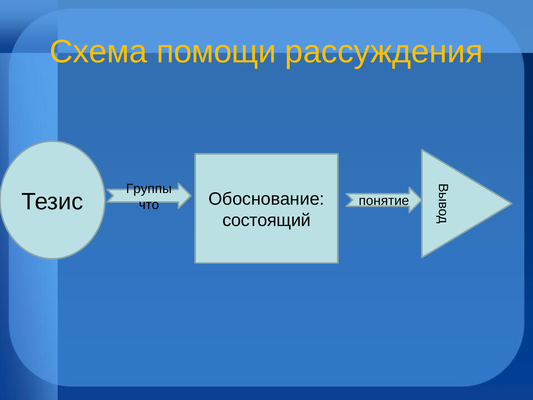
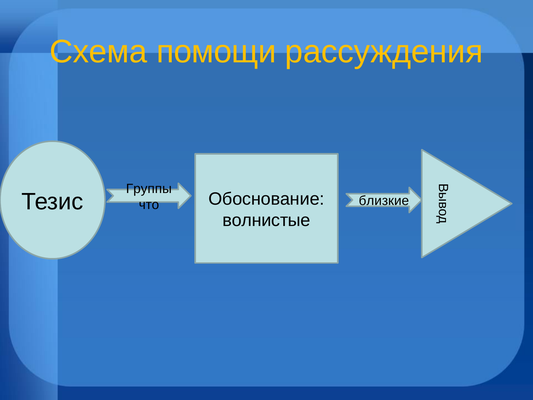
понятие: понятие -> близкие
состоящий: состоящий -> волнистые
